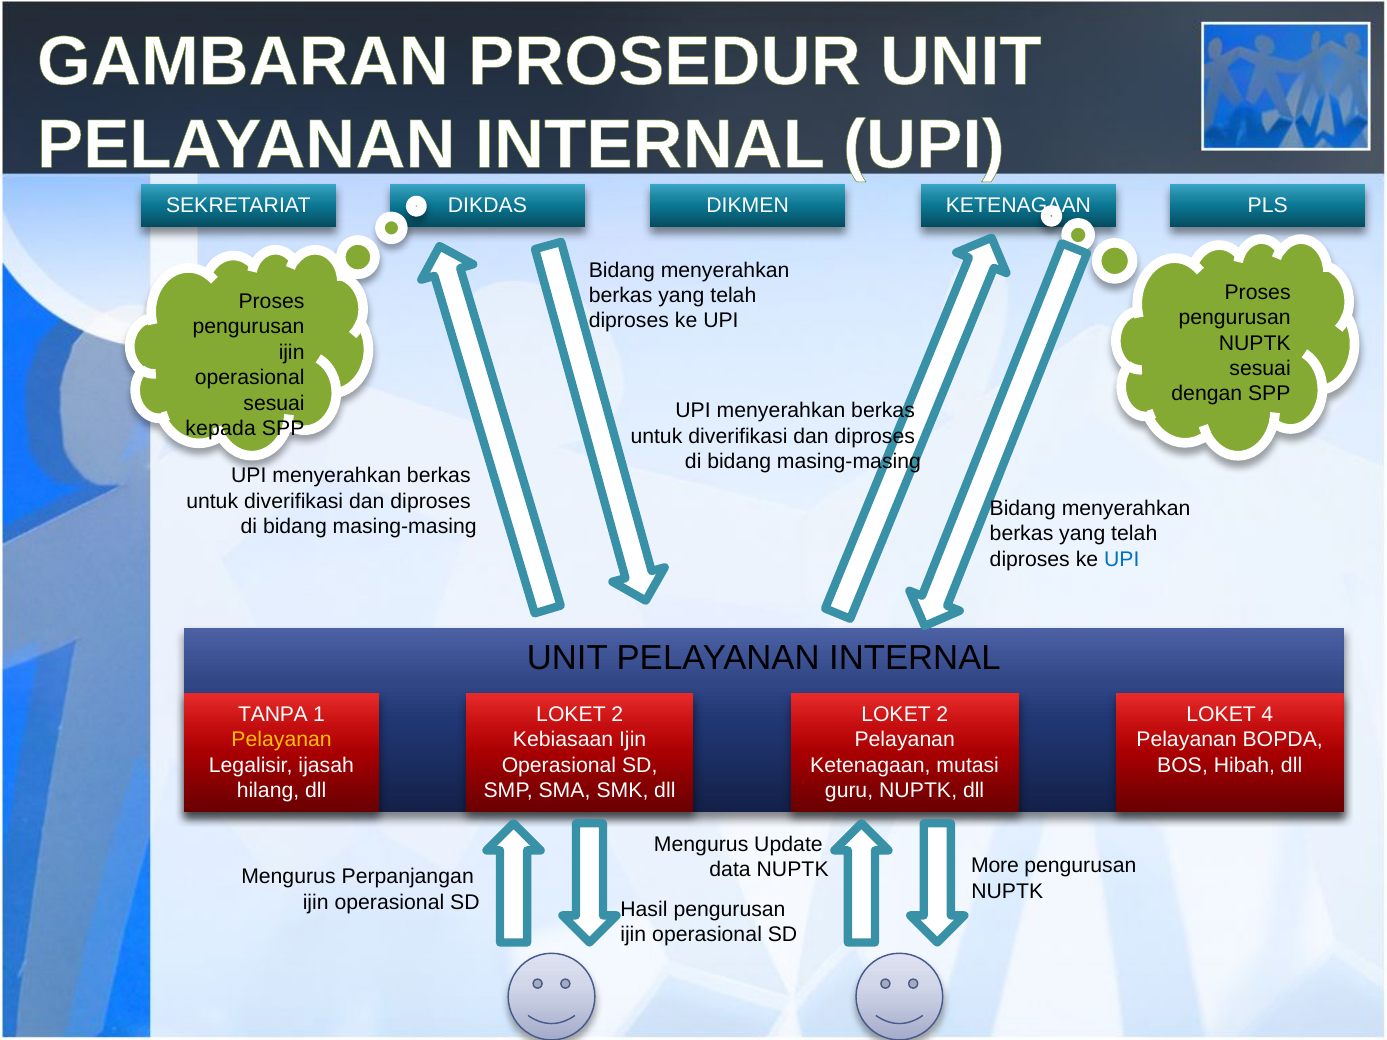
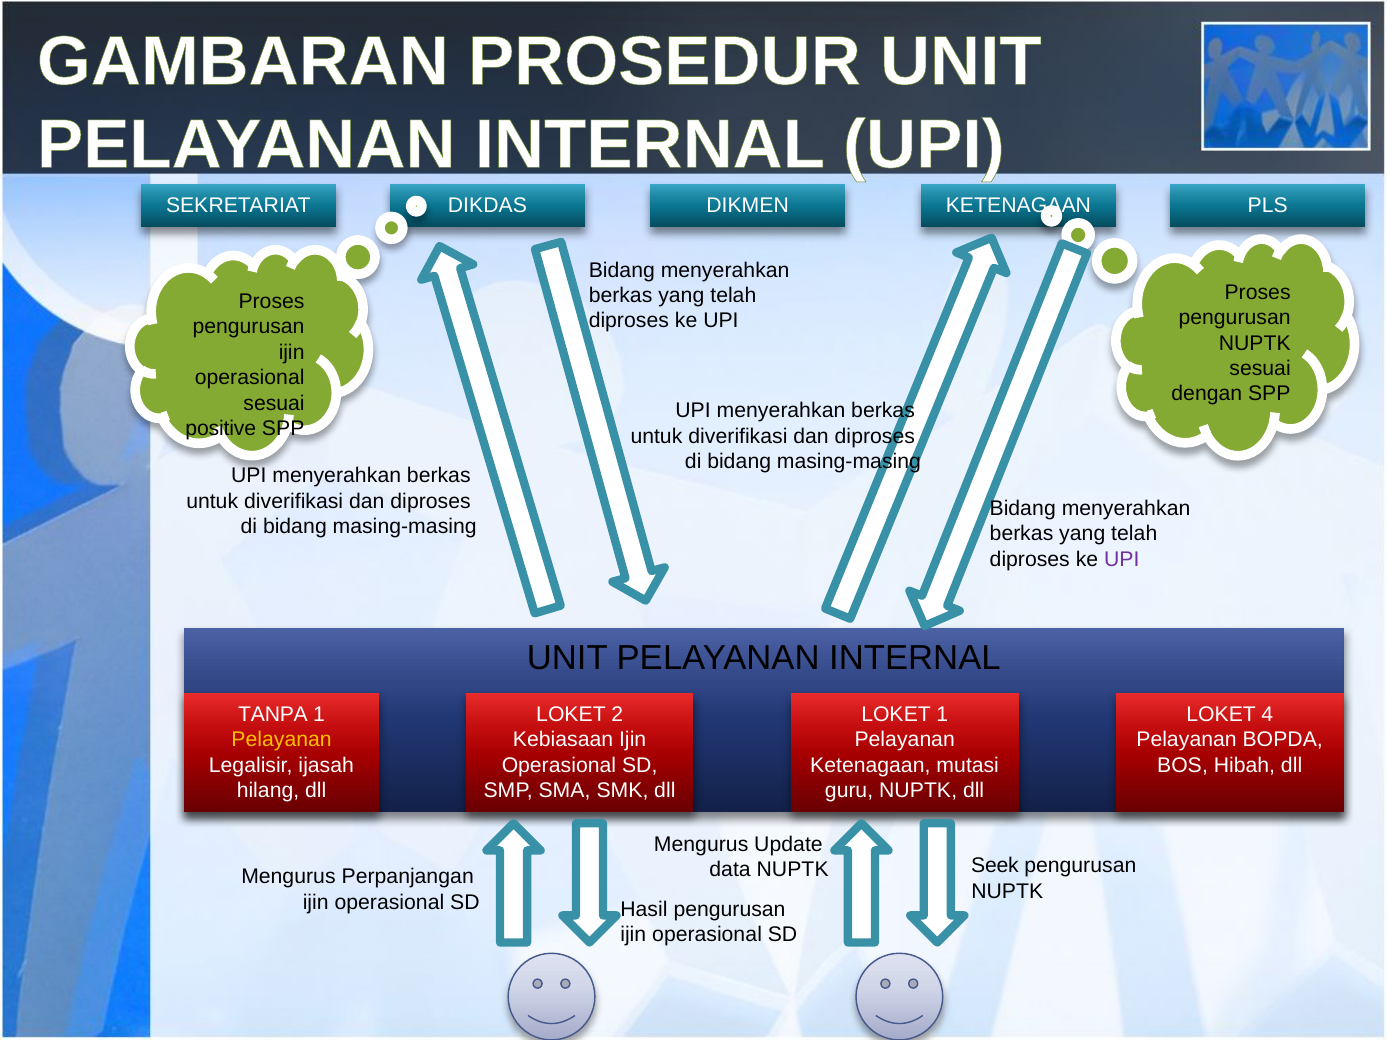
kepada: kepada -> positive
UPI at (1122, 559) colour: blue -> purple
2 at (942, 715): 2 -> 1
More: More -> Seek
